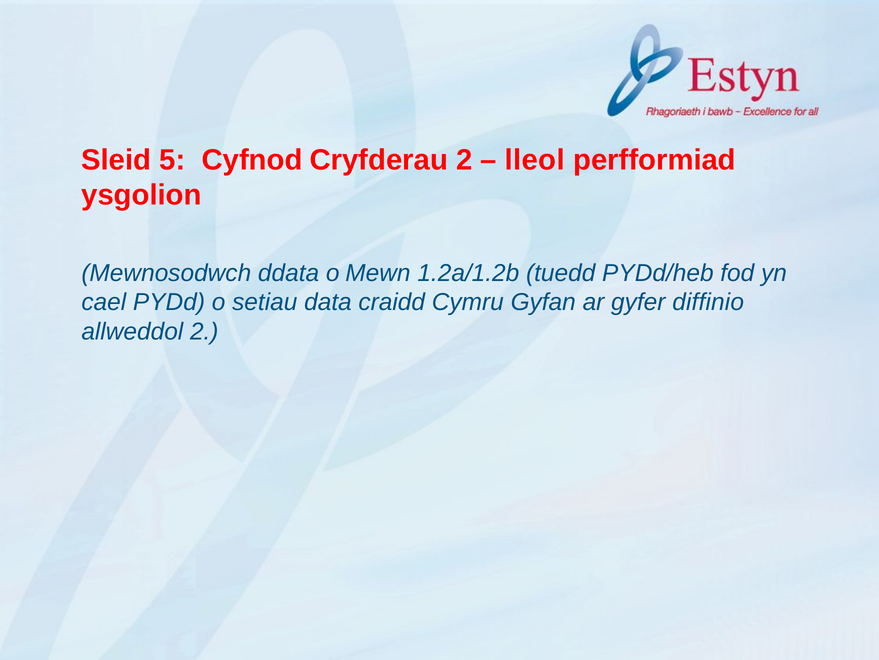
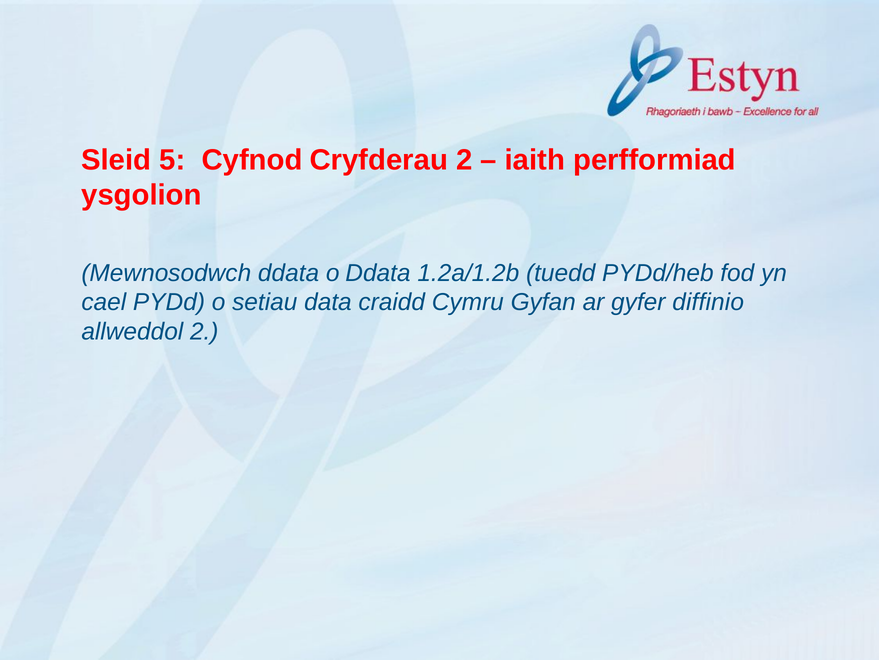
lleol: lleol -> iaith
o Mewn: Mewn -> Ddata
